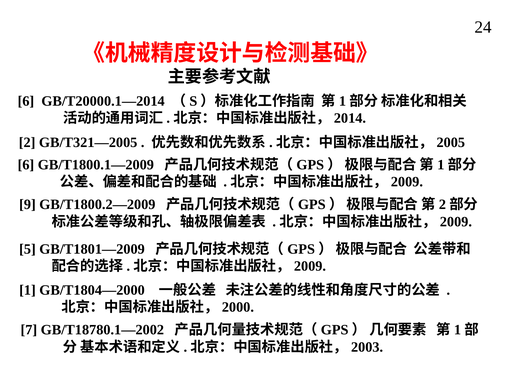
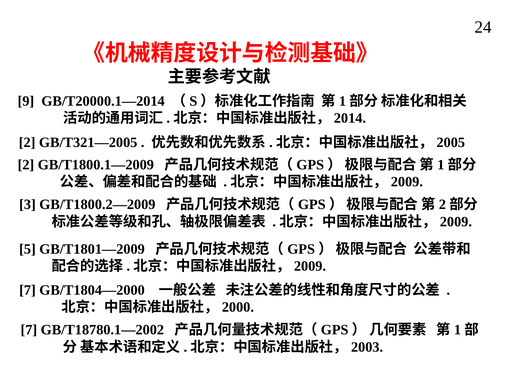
6 at (26, 101): 6 -> 9
6 at (26, 165): 6 -> 2
9: 9 -> 3
1 at (27, 290): 1 -> 7
